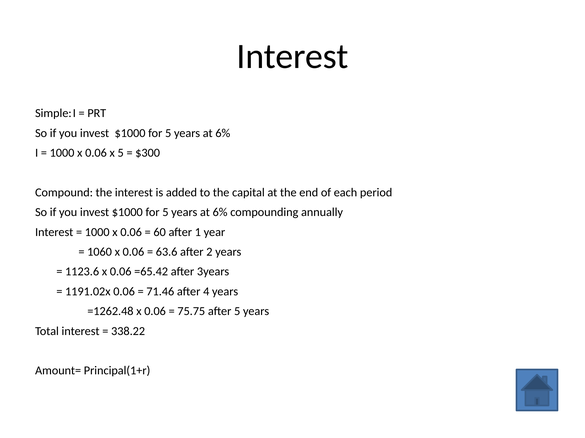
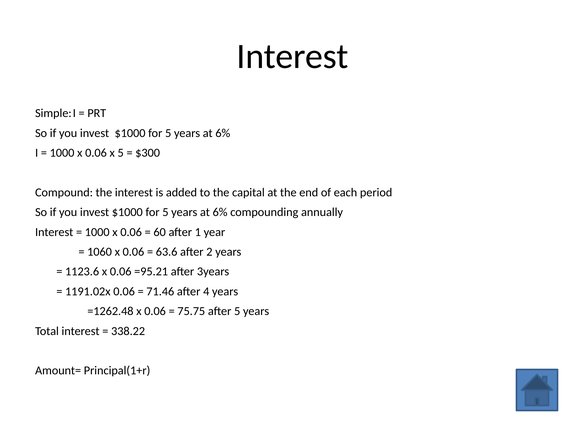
=65.42: =65.42 -> =95.21
